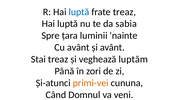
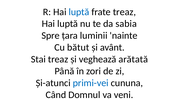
Cu avânt: avânt -> bătut
luptăm: luptăm -> arătată
primi-vei colour: orange -> blue
